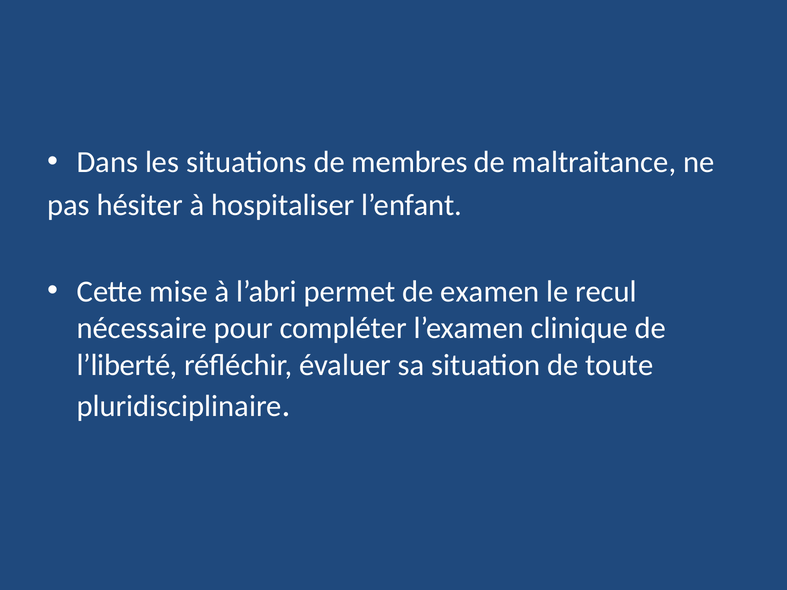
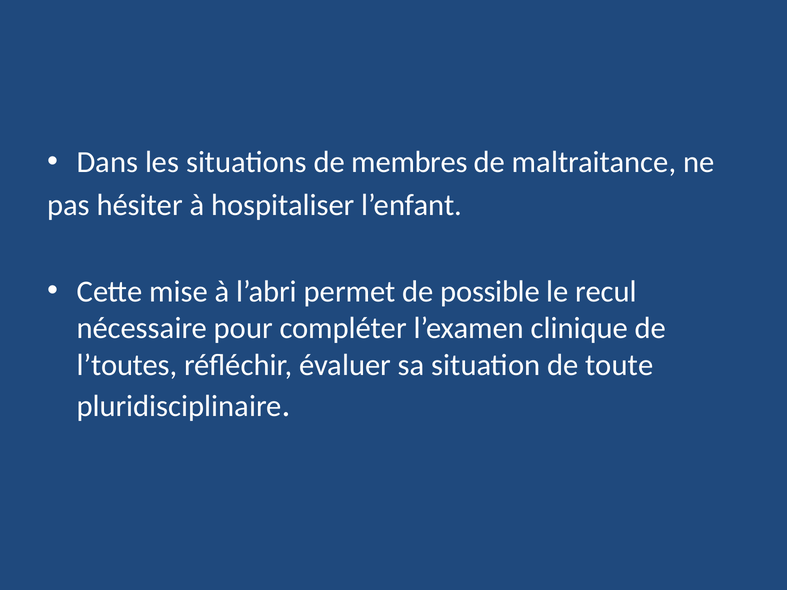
examen: examen -> possible
l’liberté: l’liberté -> l’toutes
